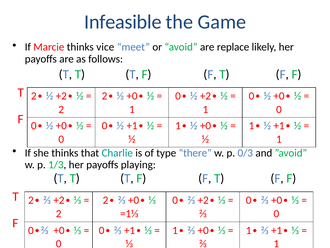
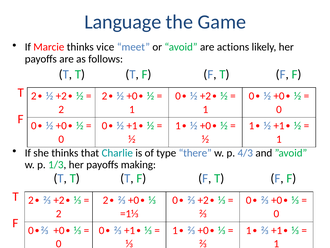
Infeasible: Infeasible -> Language
replace: replace -> actions
0/3: 0/3 -> 4/3
playing: playing -> making
